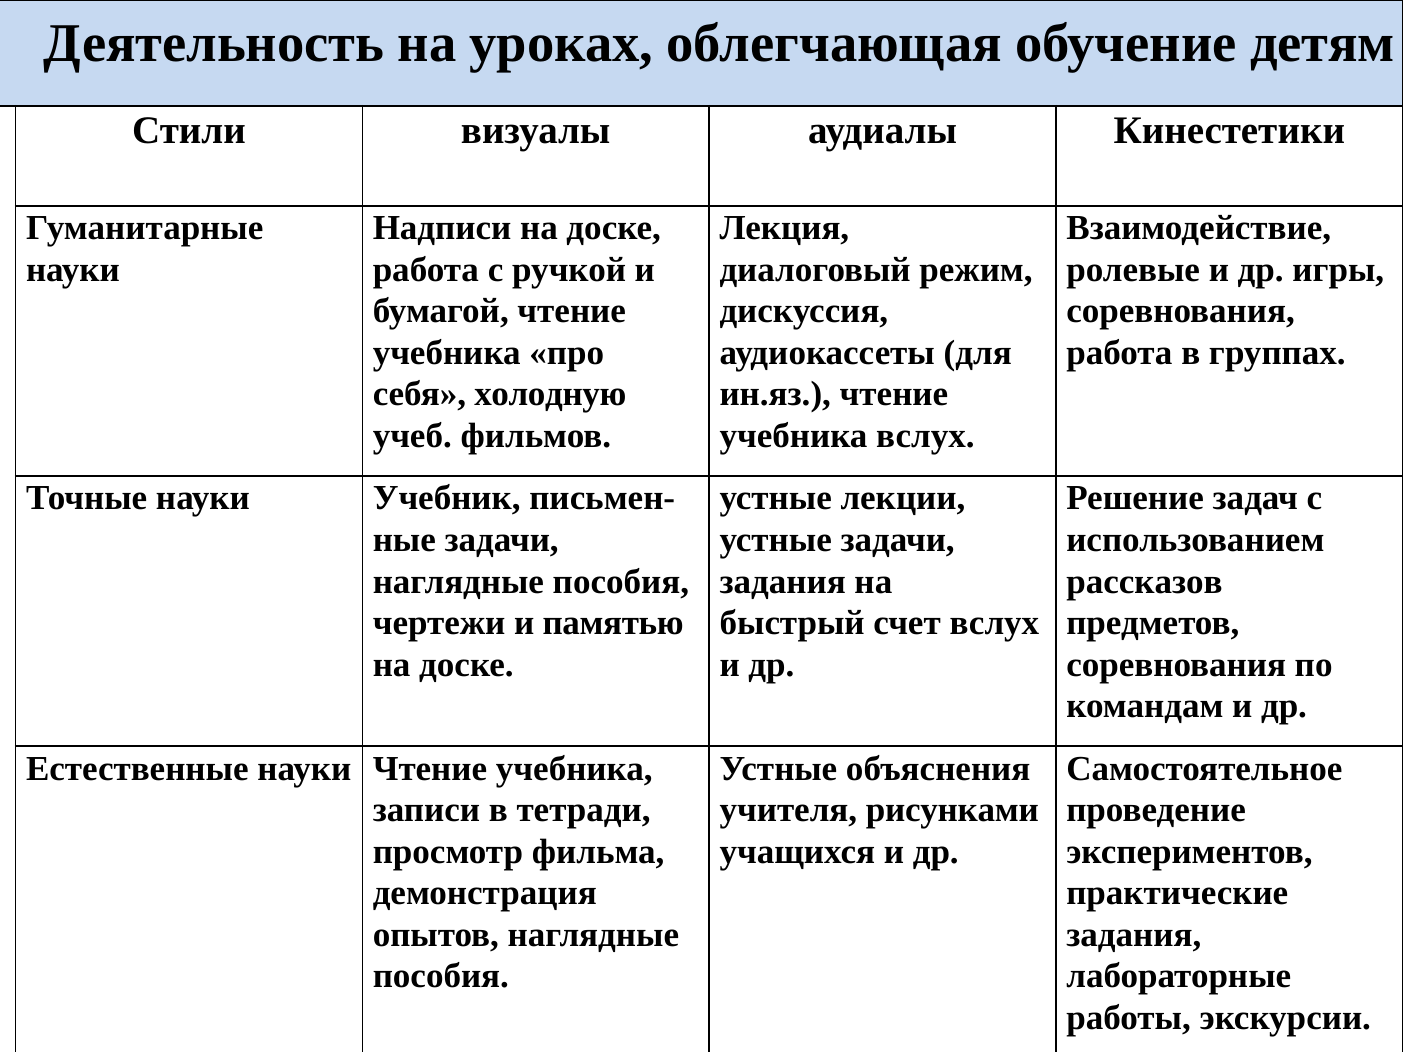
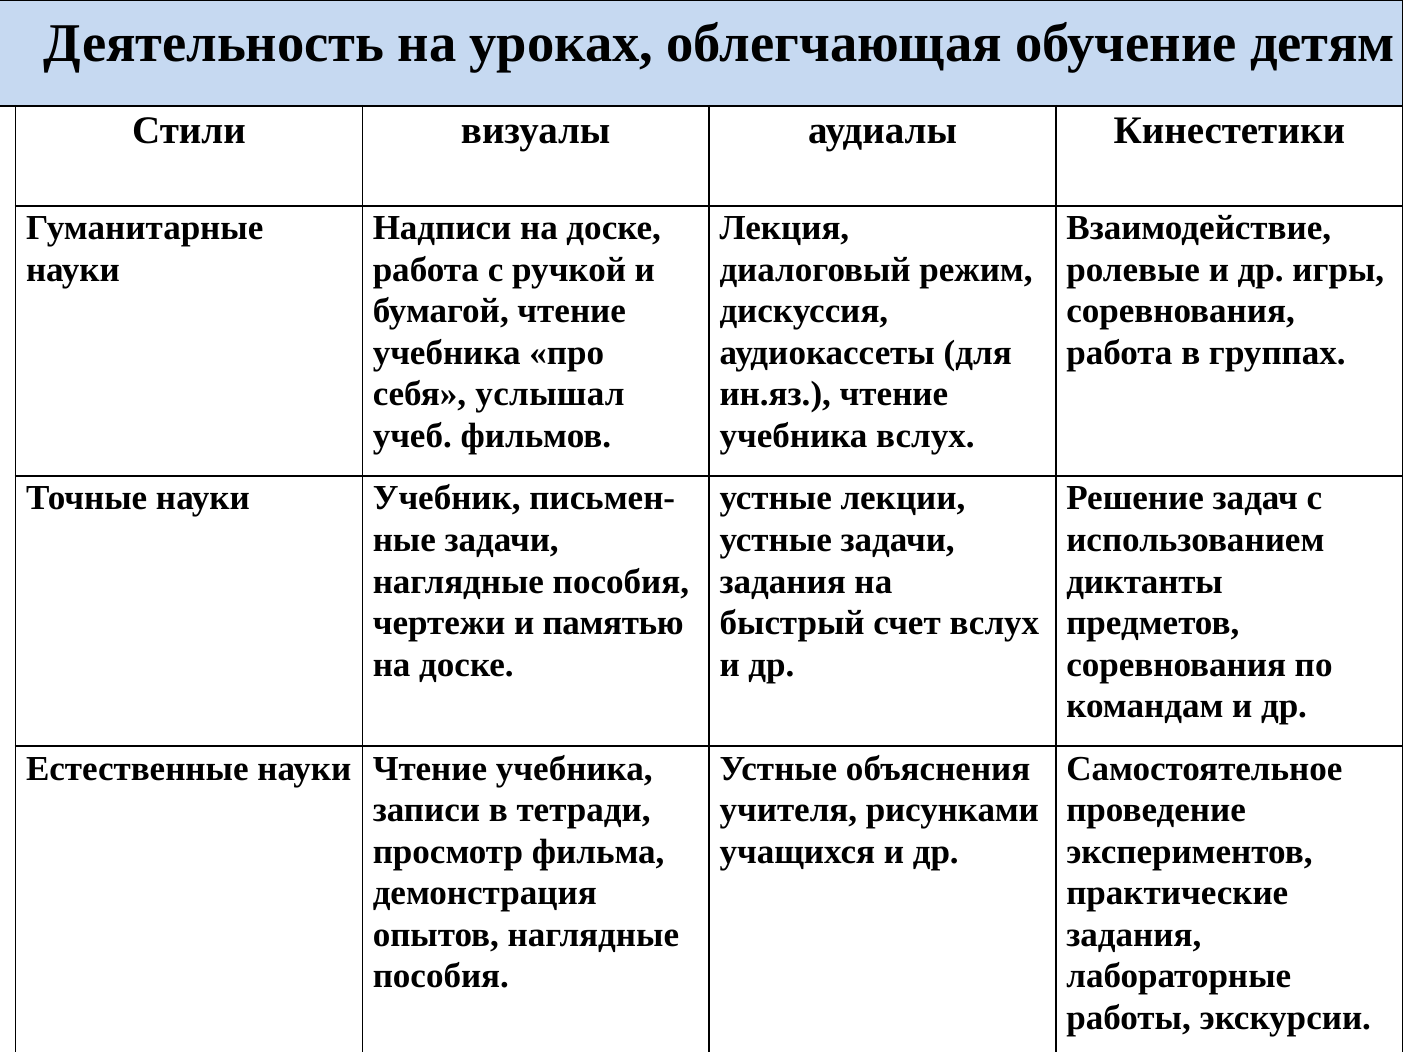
холодную: холодную -> услышал
рассказов: рассказов -> диктанты
